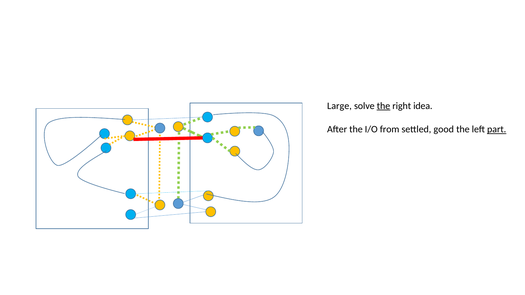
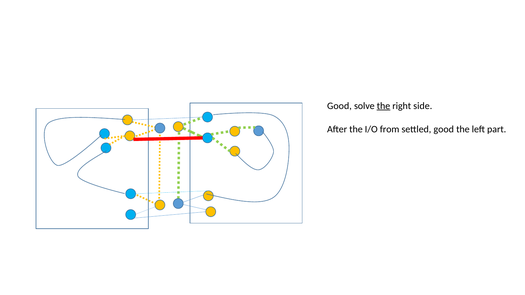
Large at (339, 106): Large -> Good
idea: idea -> side
part underline: present -> none
